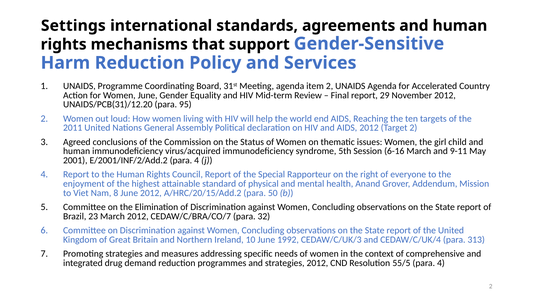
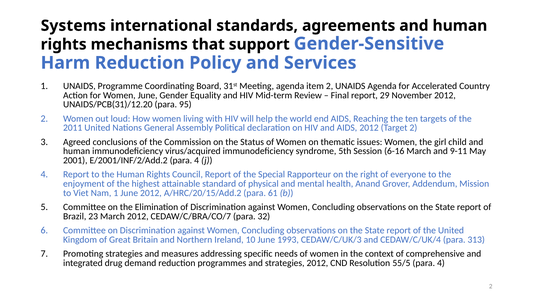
Settings: Settings -> Systems
Nam 8: 8 -> 1
50: 50 -> 61
1992: 1992 -> 1993
